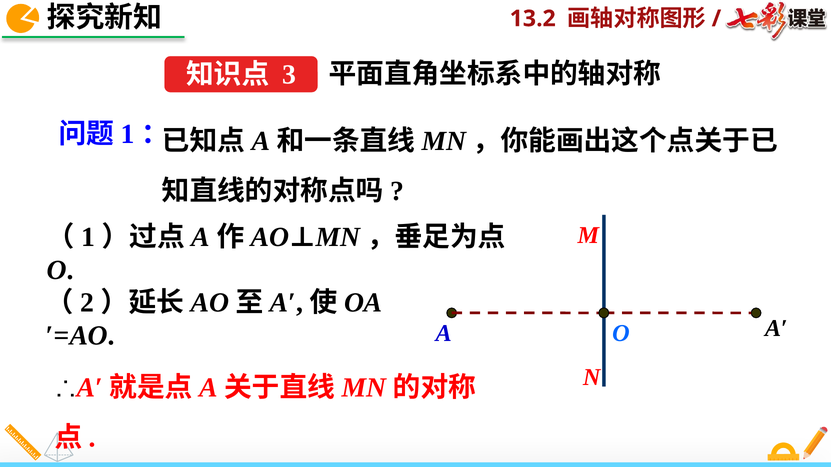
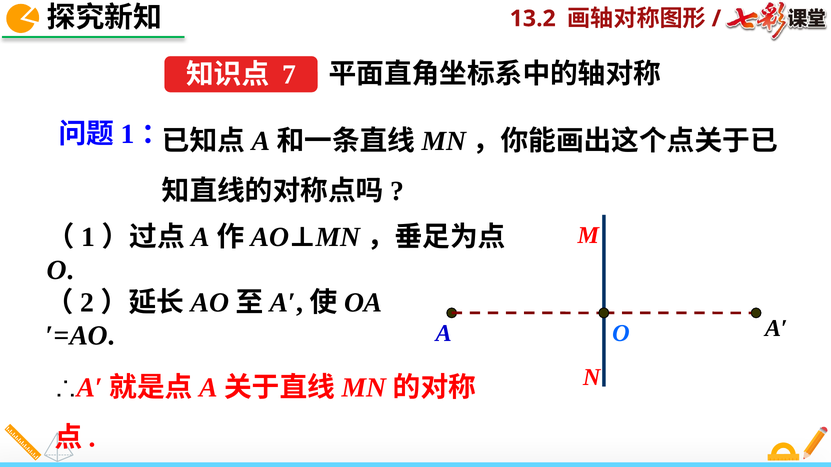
3: 3 -> 7
